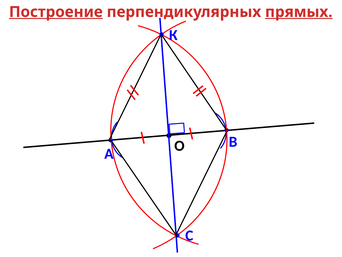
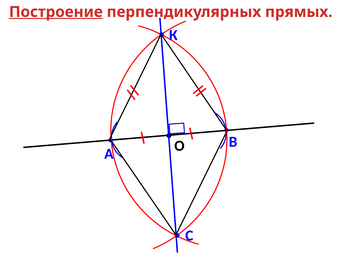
прямых underline: present -> none
